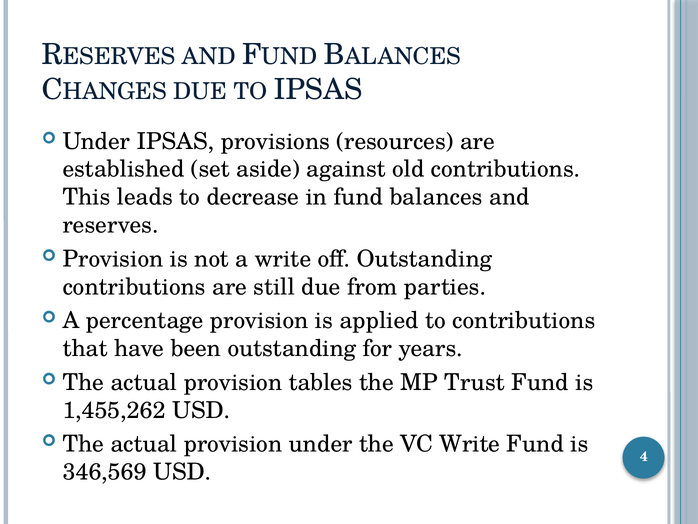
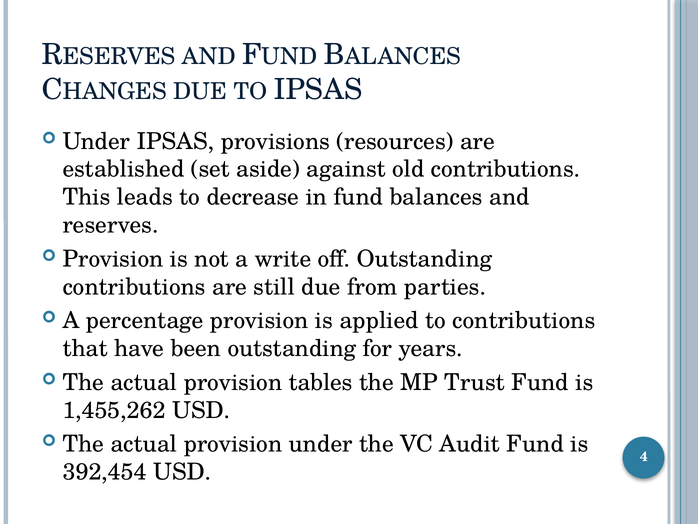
VC Write: Write -> Audit
346,569: 346,569 -> 392,454
